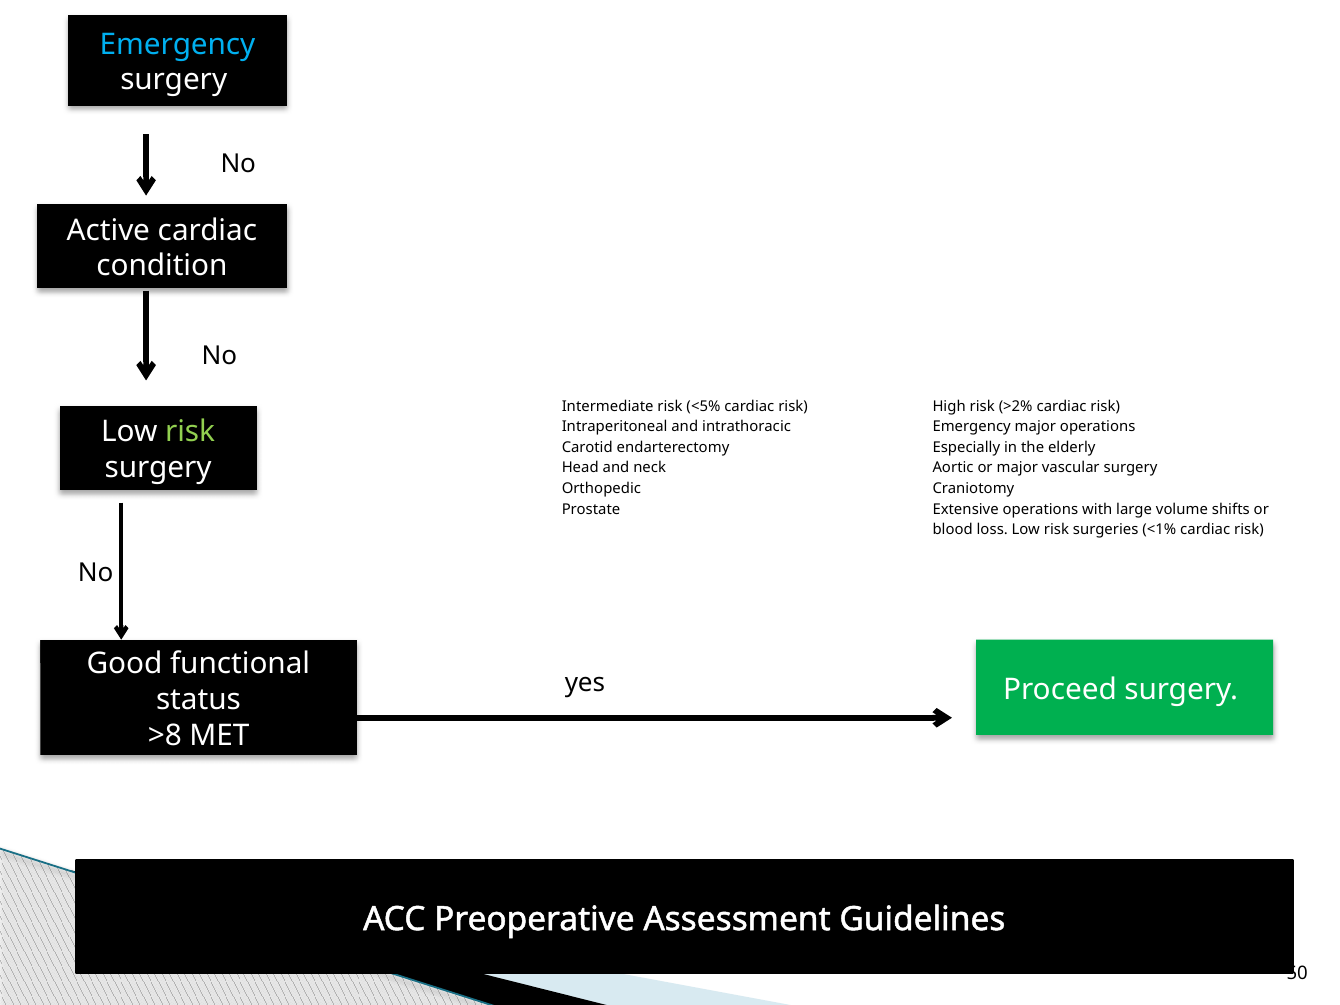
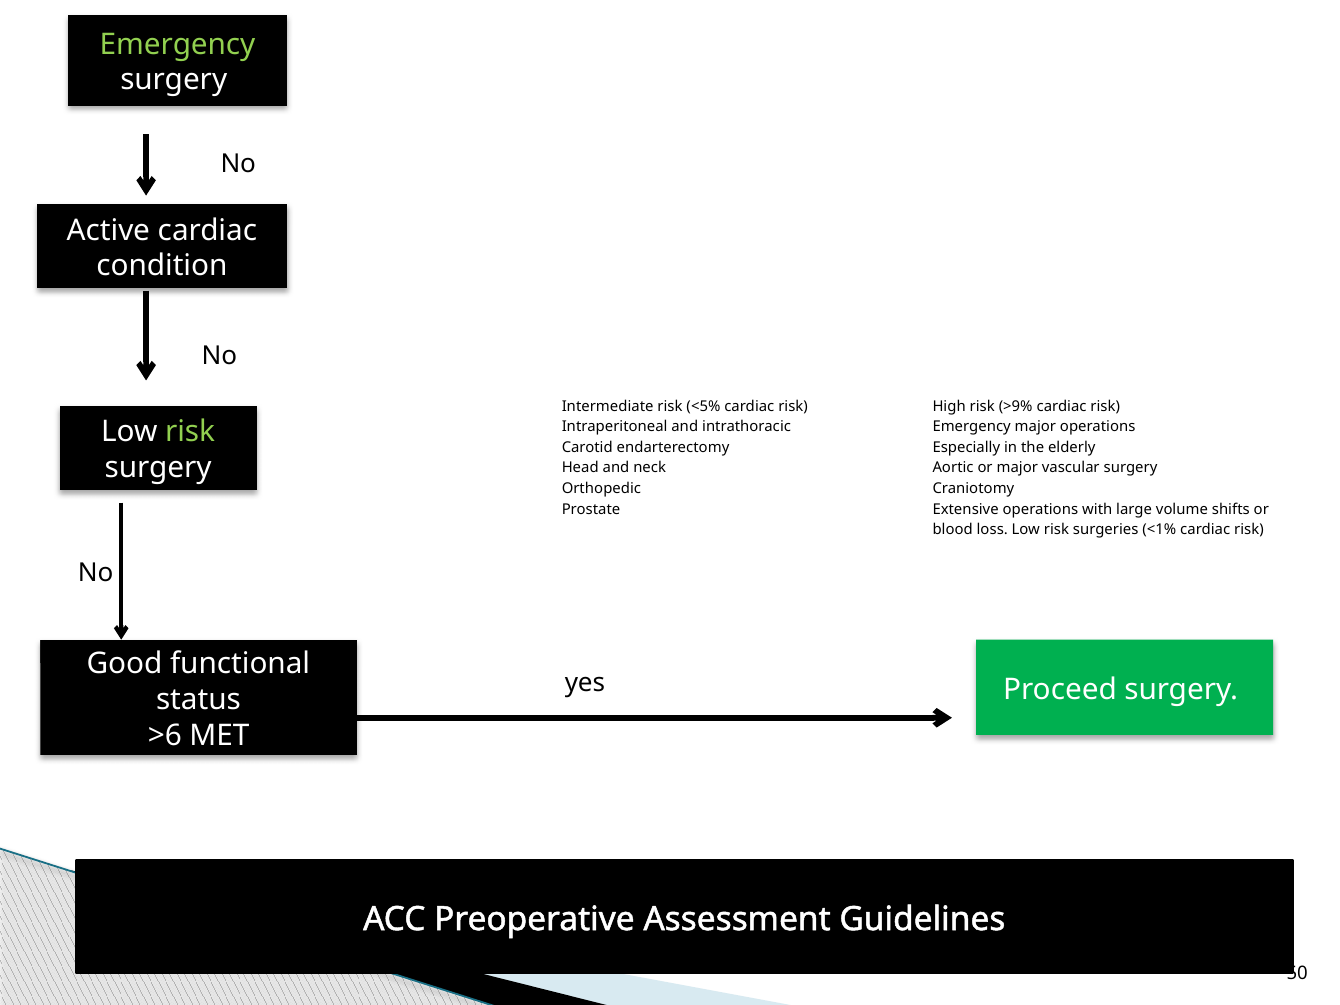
Emergency at (178, 44) colour: light blue -> light green
>2%: >2% -> >9%
>8: >8 -> >6
